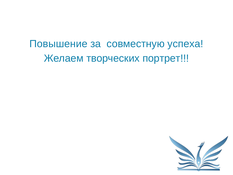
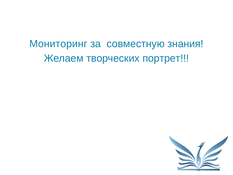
Повышение: Повышение -> Мониторинг
успеха: успеха -> знания
